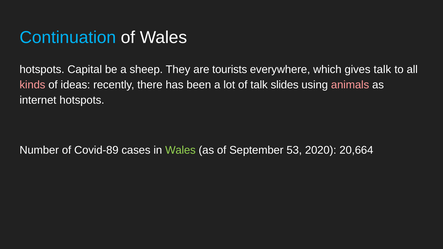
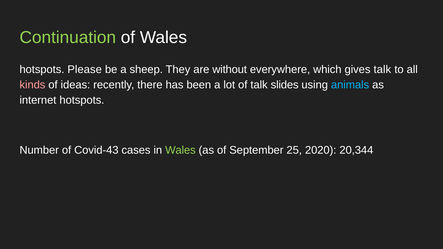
Continuation colour: light blue -> light green
Capital: Capital -> Please
tourists: tourists -> without
animals colour: pink -> light blue
Covid-89: Covid-89 -> Covid-43
53: 53 -> 25
20,664: 20,664 -> 20,344
